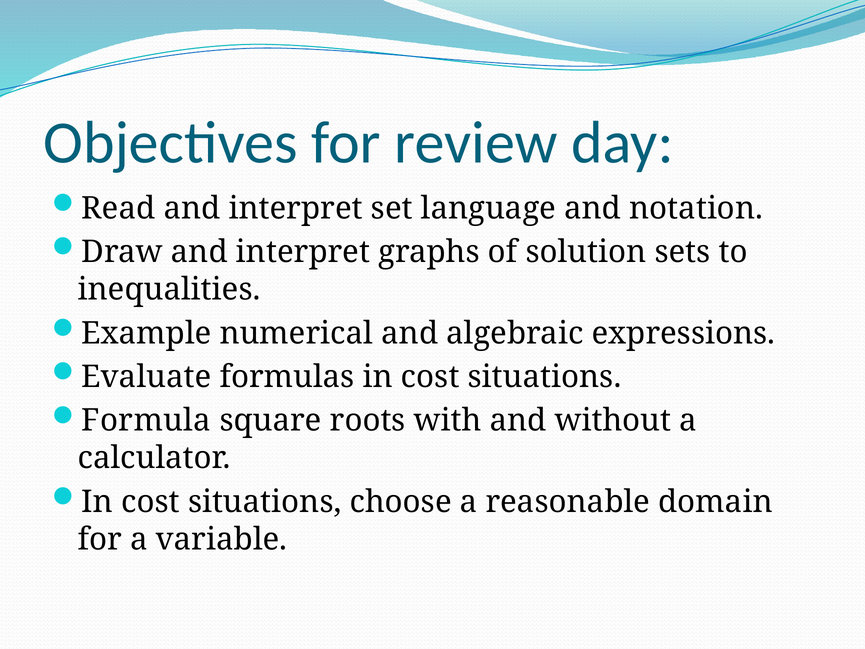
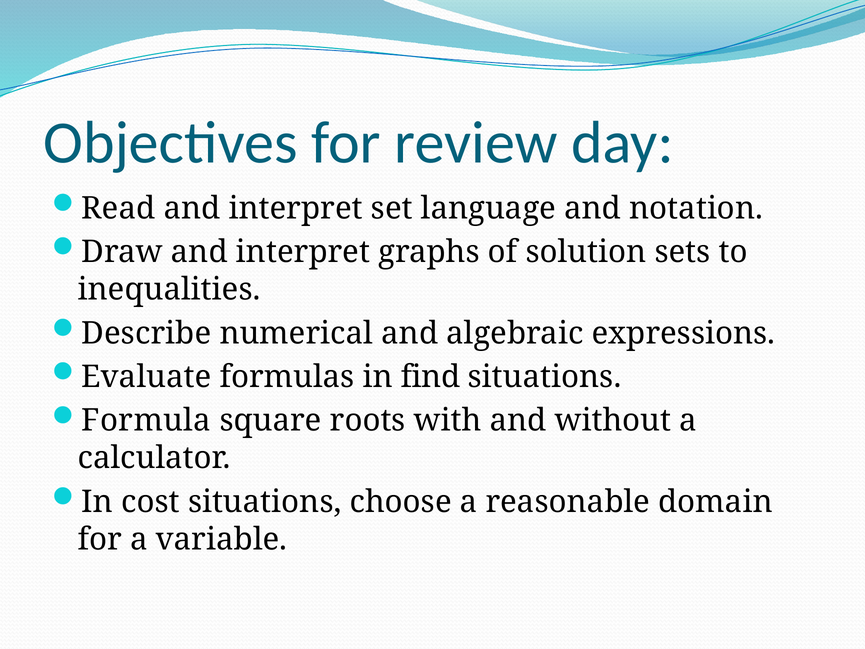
Example: Example -> Describe
formulas in cost: cost -> find
